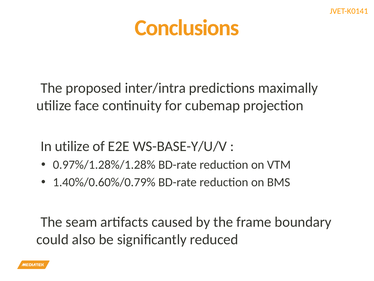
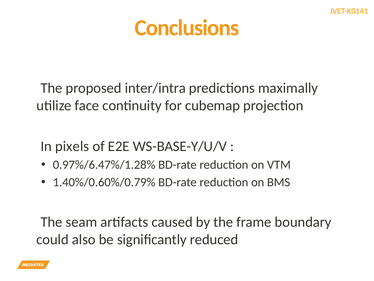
utilize at (72, 146): utilize -> pixels
0.97%/1.28%/1.28%: 0.97%/1.28%/1.28% -> 0.97%/6.47%/1.28%
